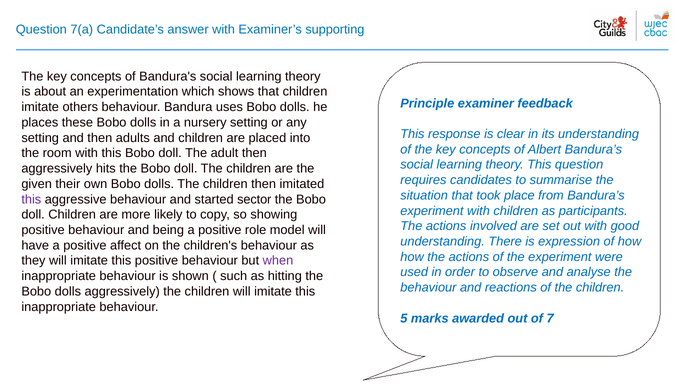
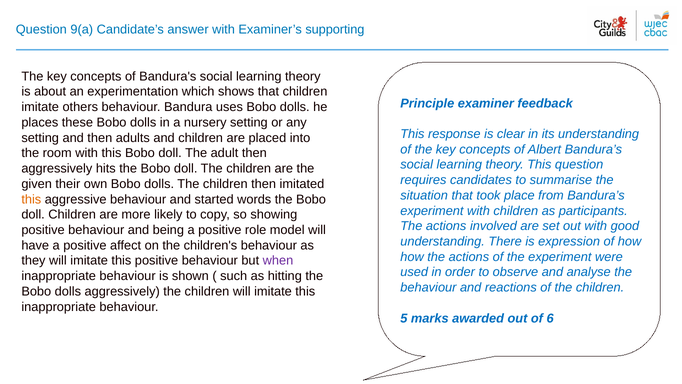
7(a: 7(a -> 9(a
this at (31, 199) colour: purple -> orange
sector: sector -> words
7: 7 -> 6
